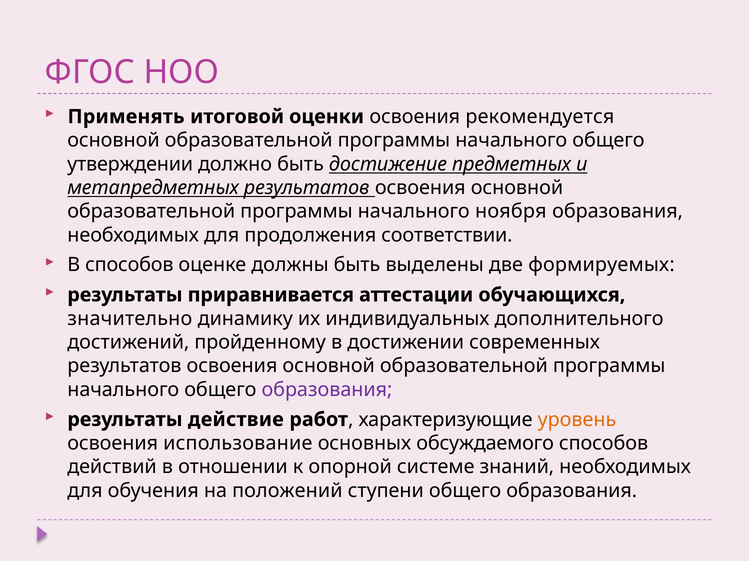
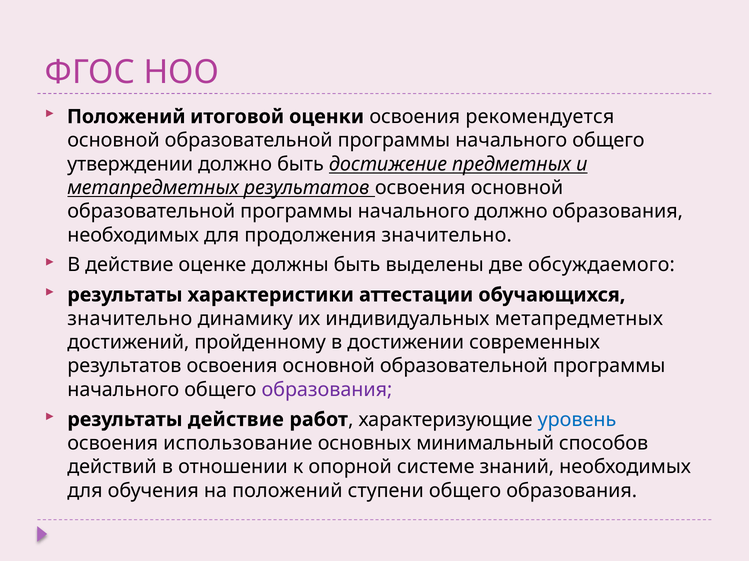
Применять at (126, 117): Применять -> Положений
начального ноября: ноября -> должно
продолжения соответствии: соответствии -> значительно
В способов: способов -> действие
формируемых: формируемых -> обсуждаемого
приравнивается: приравнивается -> характеристики
индивидуальных дополнительного: дополнительного -> метапредметных
уровень colour: orange -> blue
обсуждаемого: обсуждаемого -> минимальный
